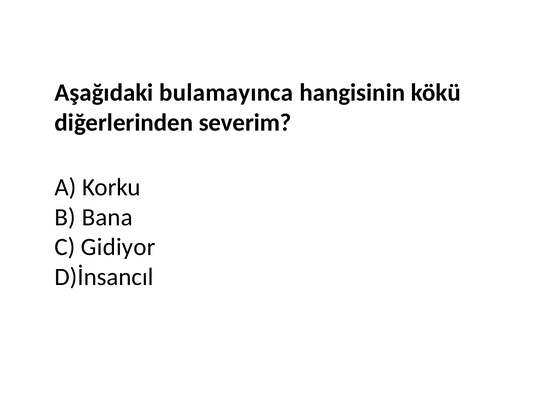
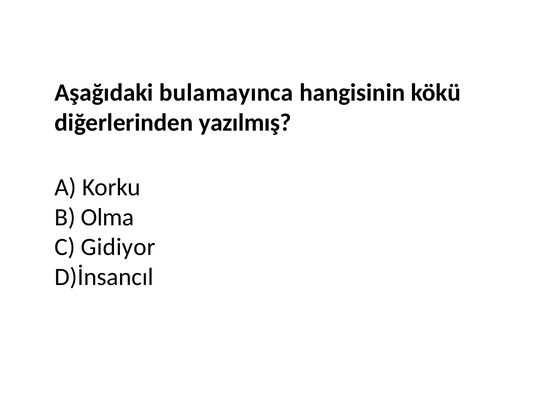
severim: severim -> yazılmış
Bana: Bana -> Olma
